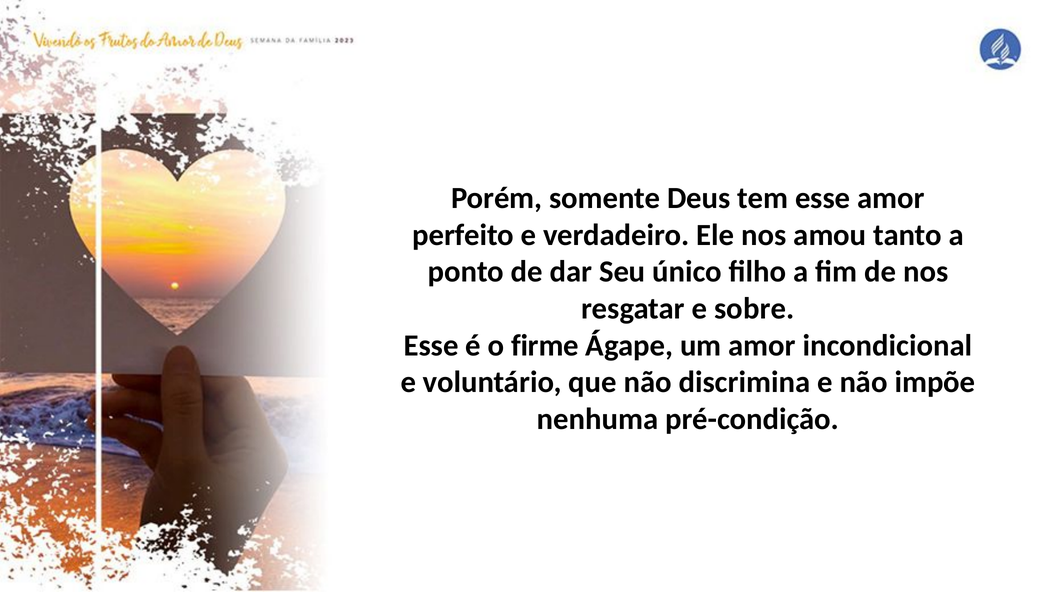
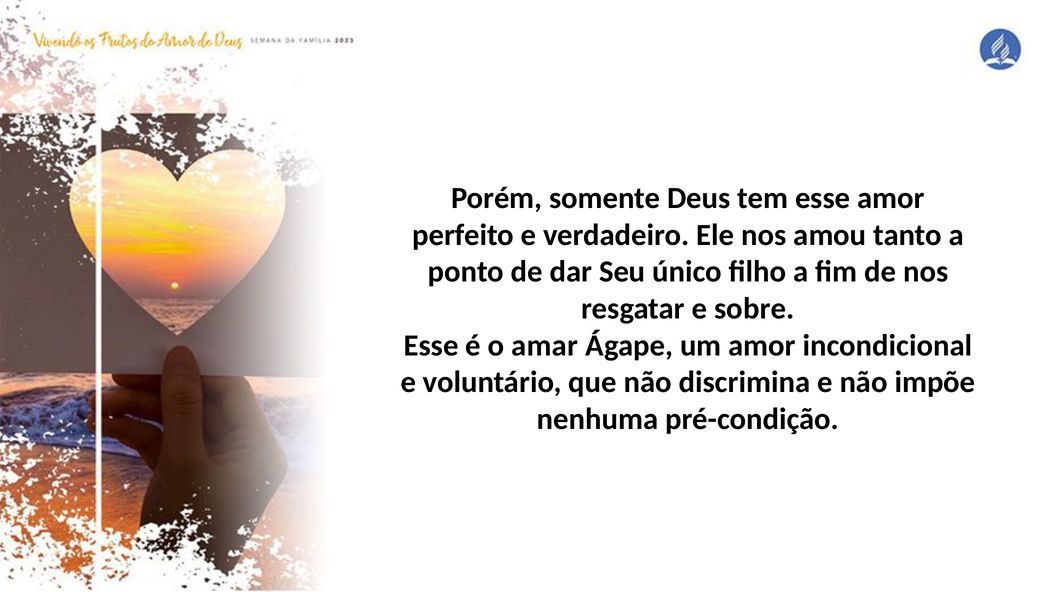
firme: firme -> amar
